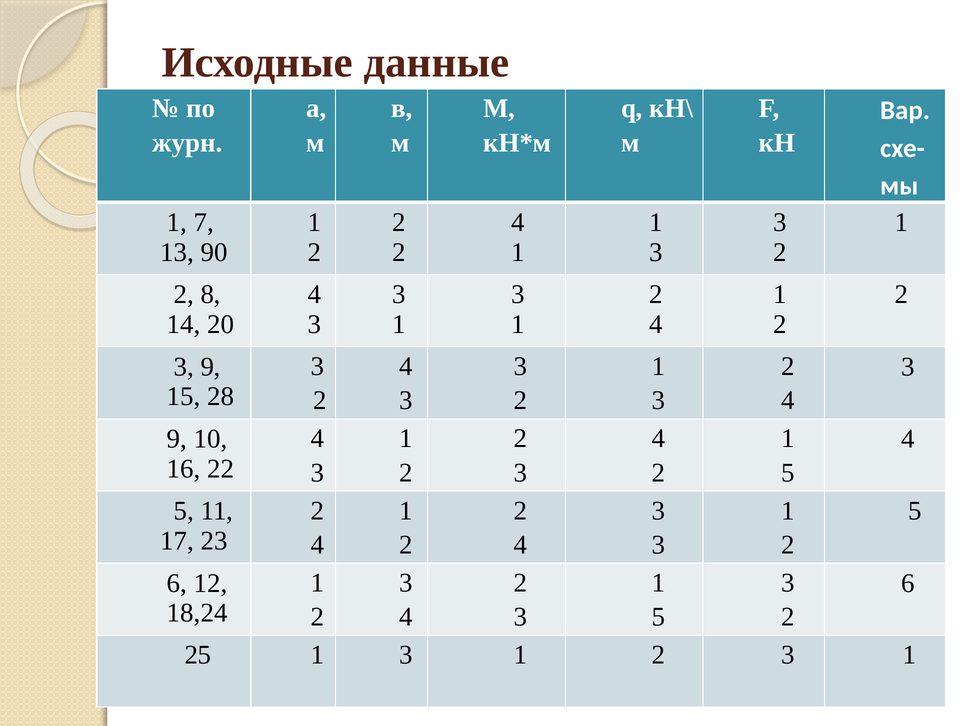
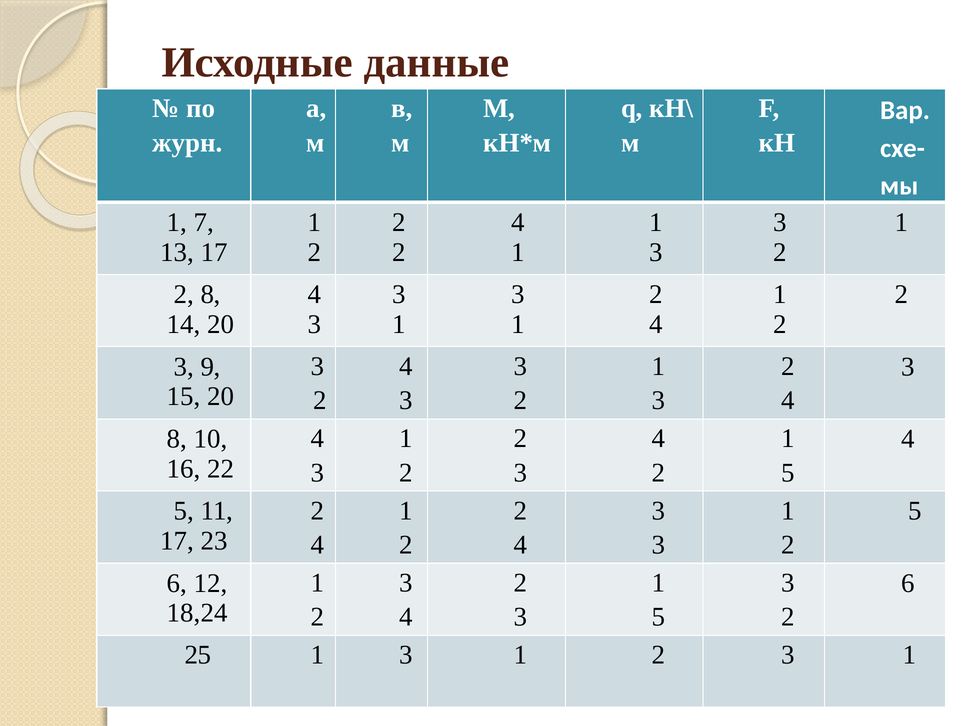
13 90: 90 -> 17
15 28: 28 -> 20
9 at (177, 439): 9 -> 8
